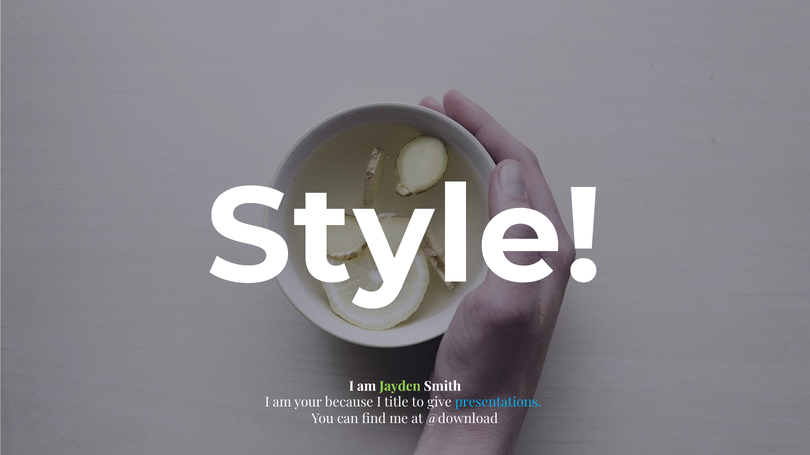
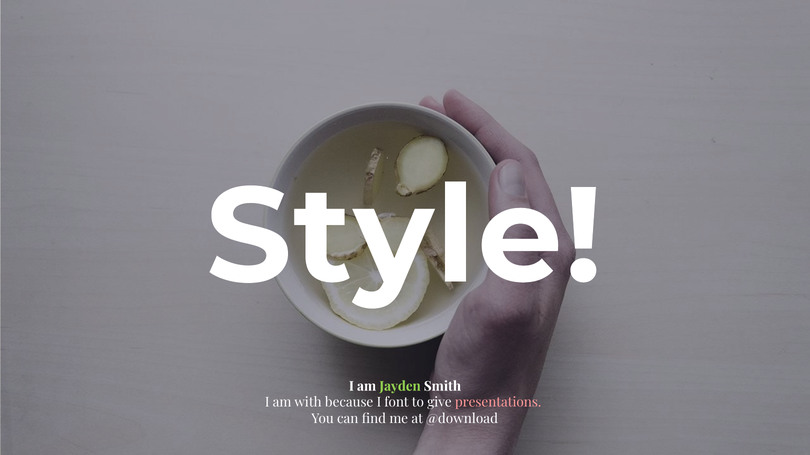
your: your -> with
title: title -> font
presentations colour: light blue -> pink
